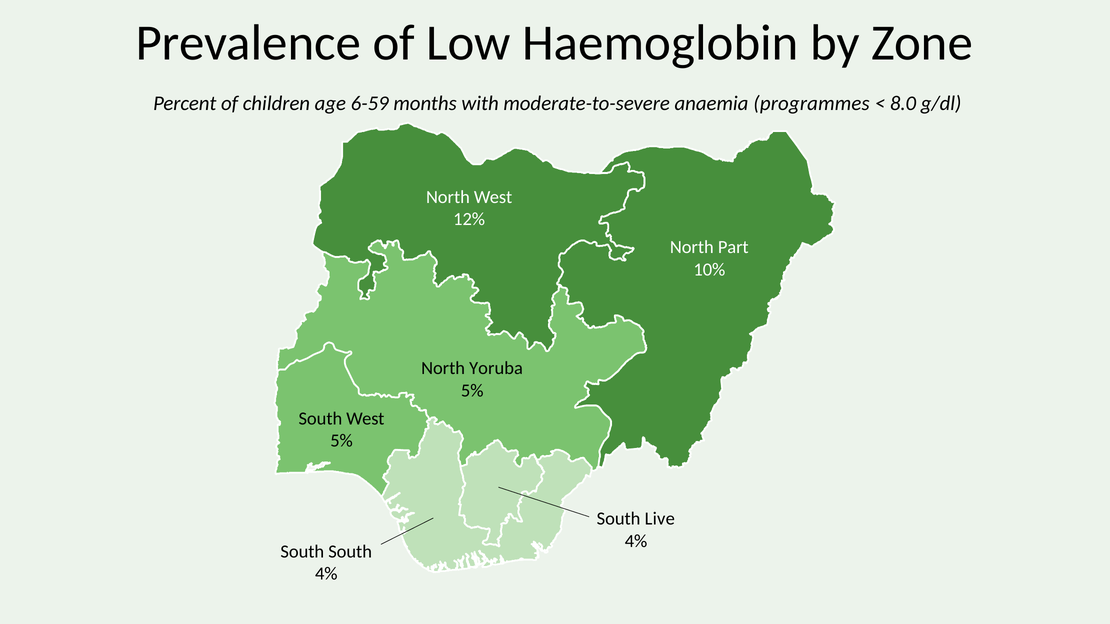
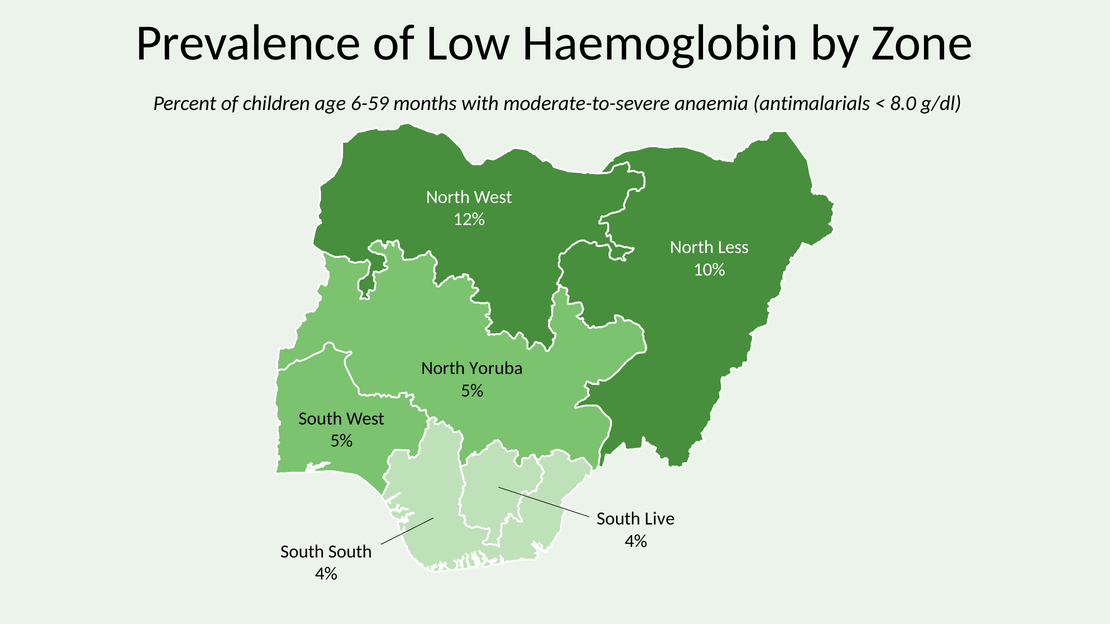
programmes: programmes -> antimalarials
Part: Part -> Less
